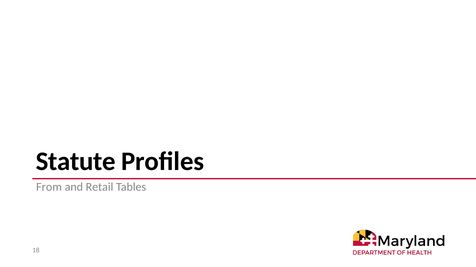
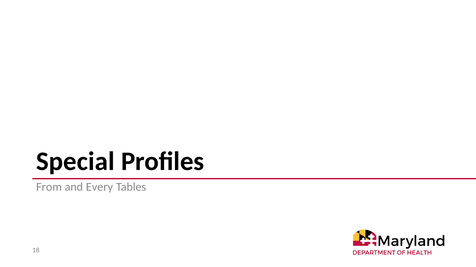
Statute: Statute -> Special
Retail: Retail -> Every
